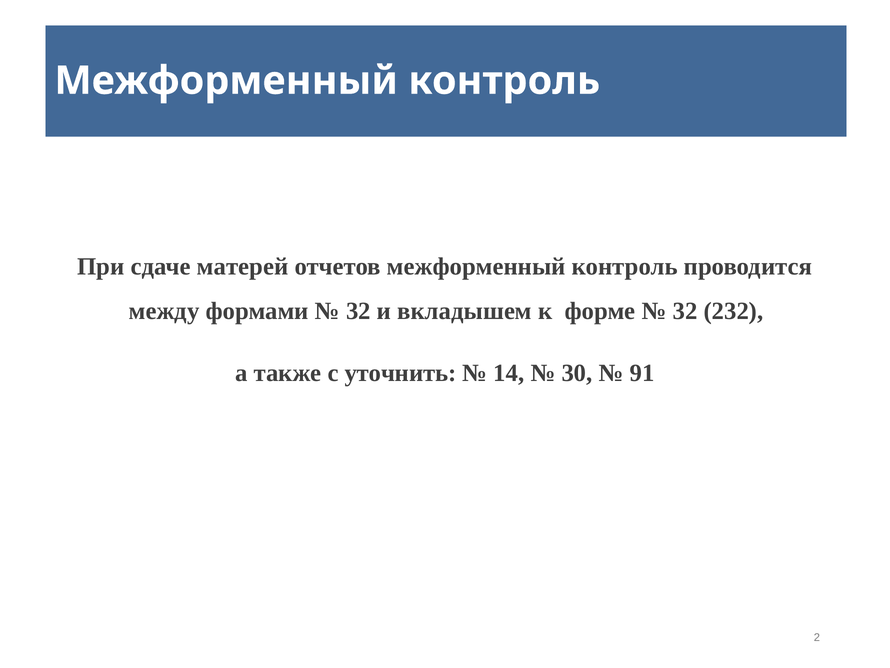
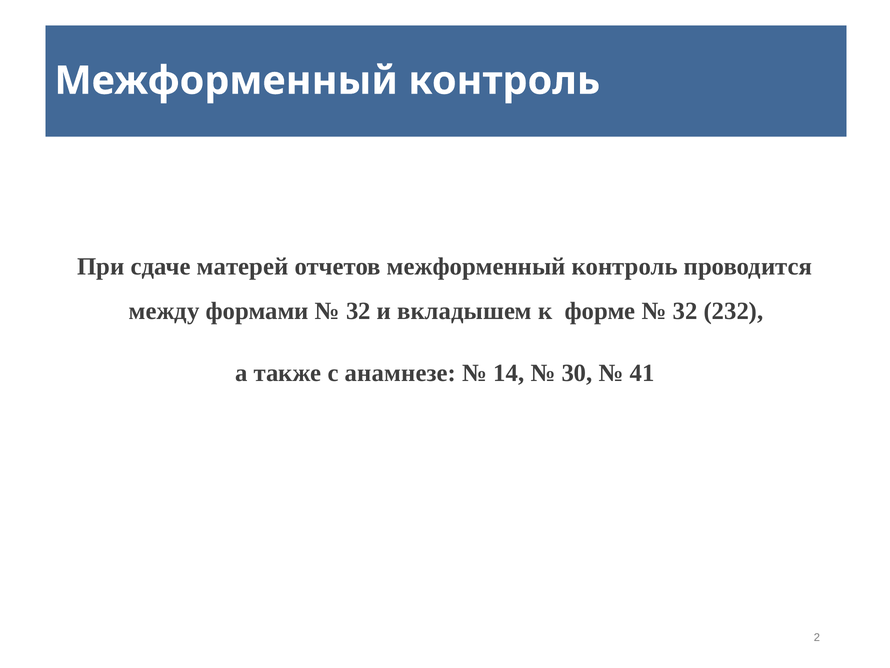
уточнить: уточнить -> анамнезе
91: 91 -> 41
